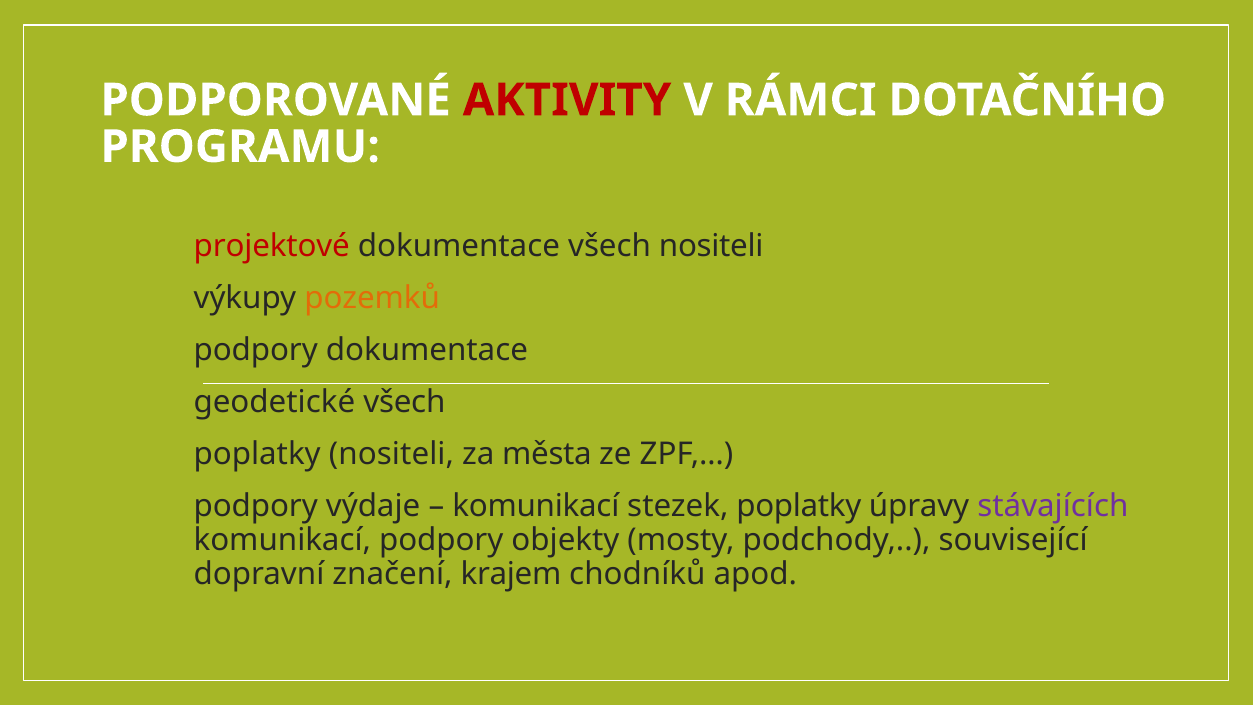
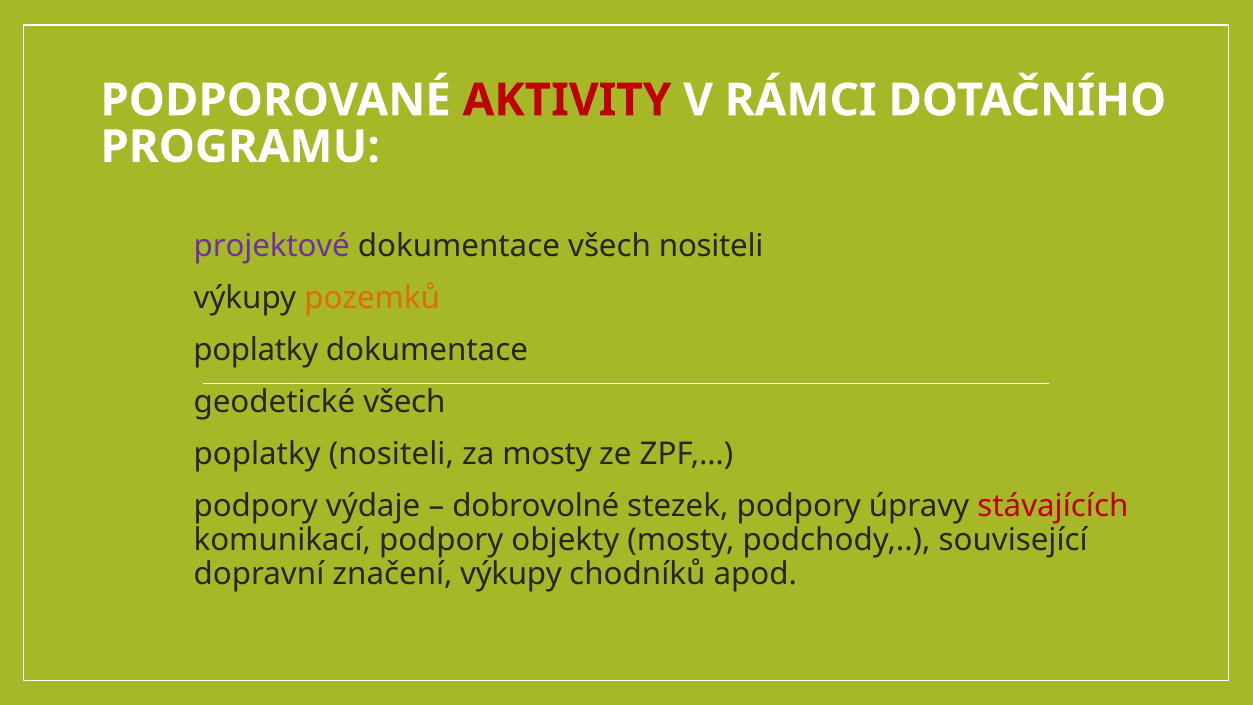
projektové colour: red -> purple
podpory at (256, 350): podpory -> poplatky
za města: města -> mosty
komunikací at (536, 506): komunikací -> dobrovolné
stezek poplatky: poplatky -> podpory
stávajících colour: purple -> red
značení krajem: krajem -> výkupy
